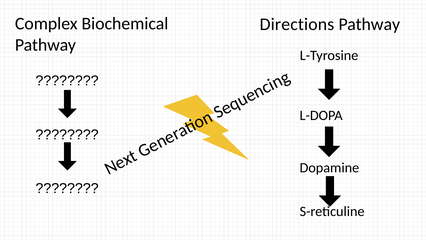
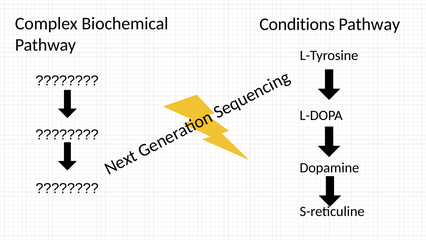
Directions: Directions -> Conditions
